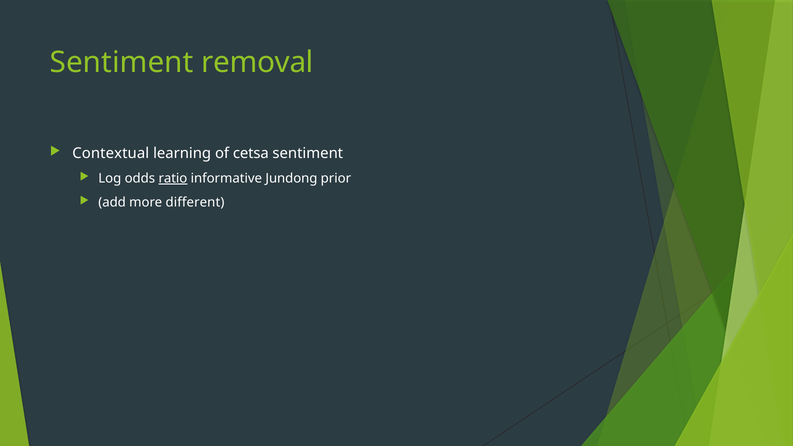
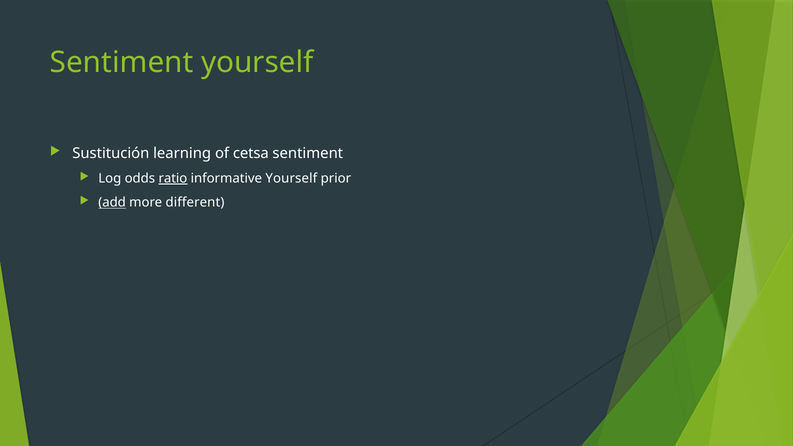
Sentiment removal: removal -> yourself
Contextual: Contextual -> Sustitución
informative Jundong: Jundong -> Yourself
add underline: none -> present
